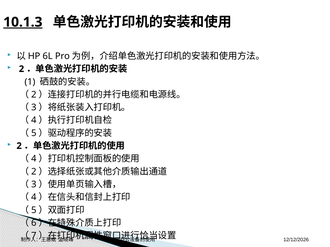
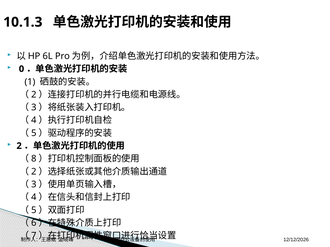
10.1.3 underline: present -> none
2 at (21, 69): 2 -> 0
4 at (34, 159): 4 -> 8
